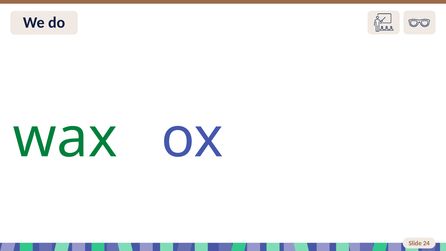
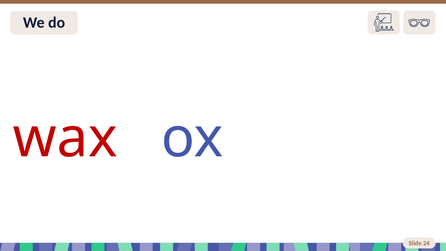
wax colour: green -> red
